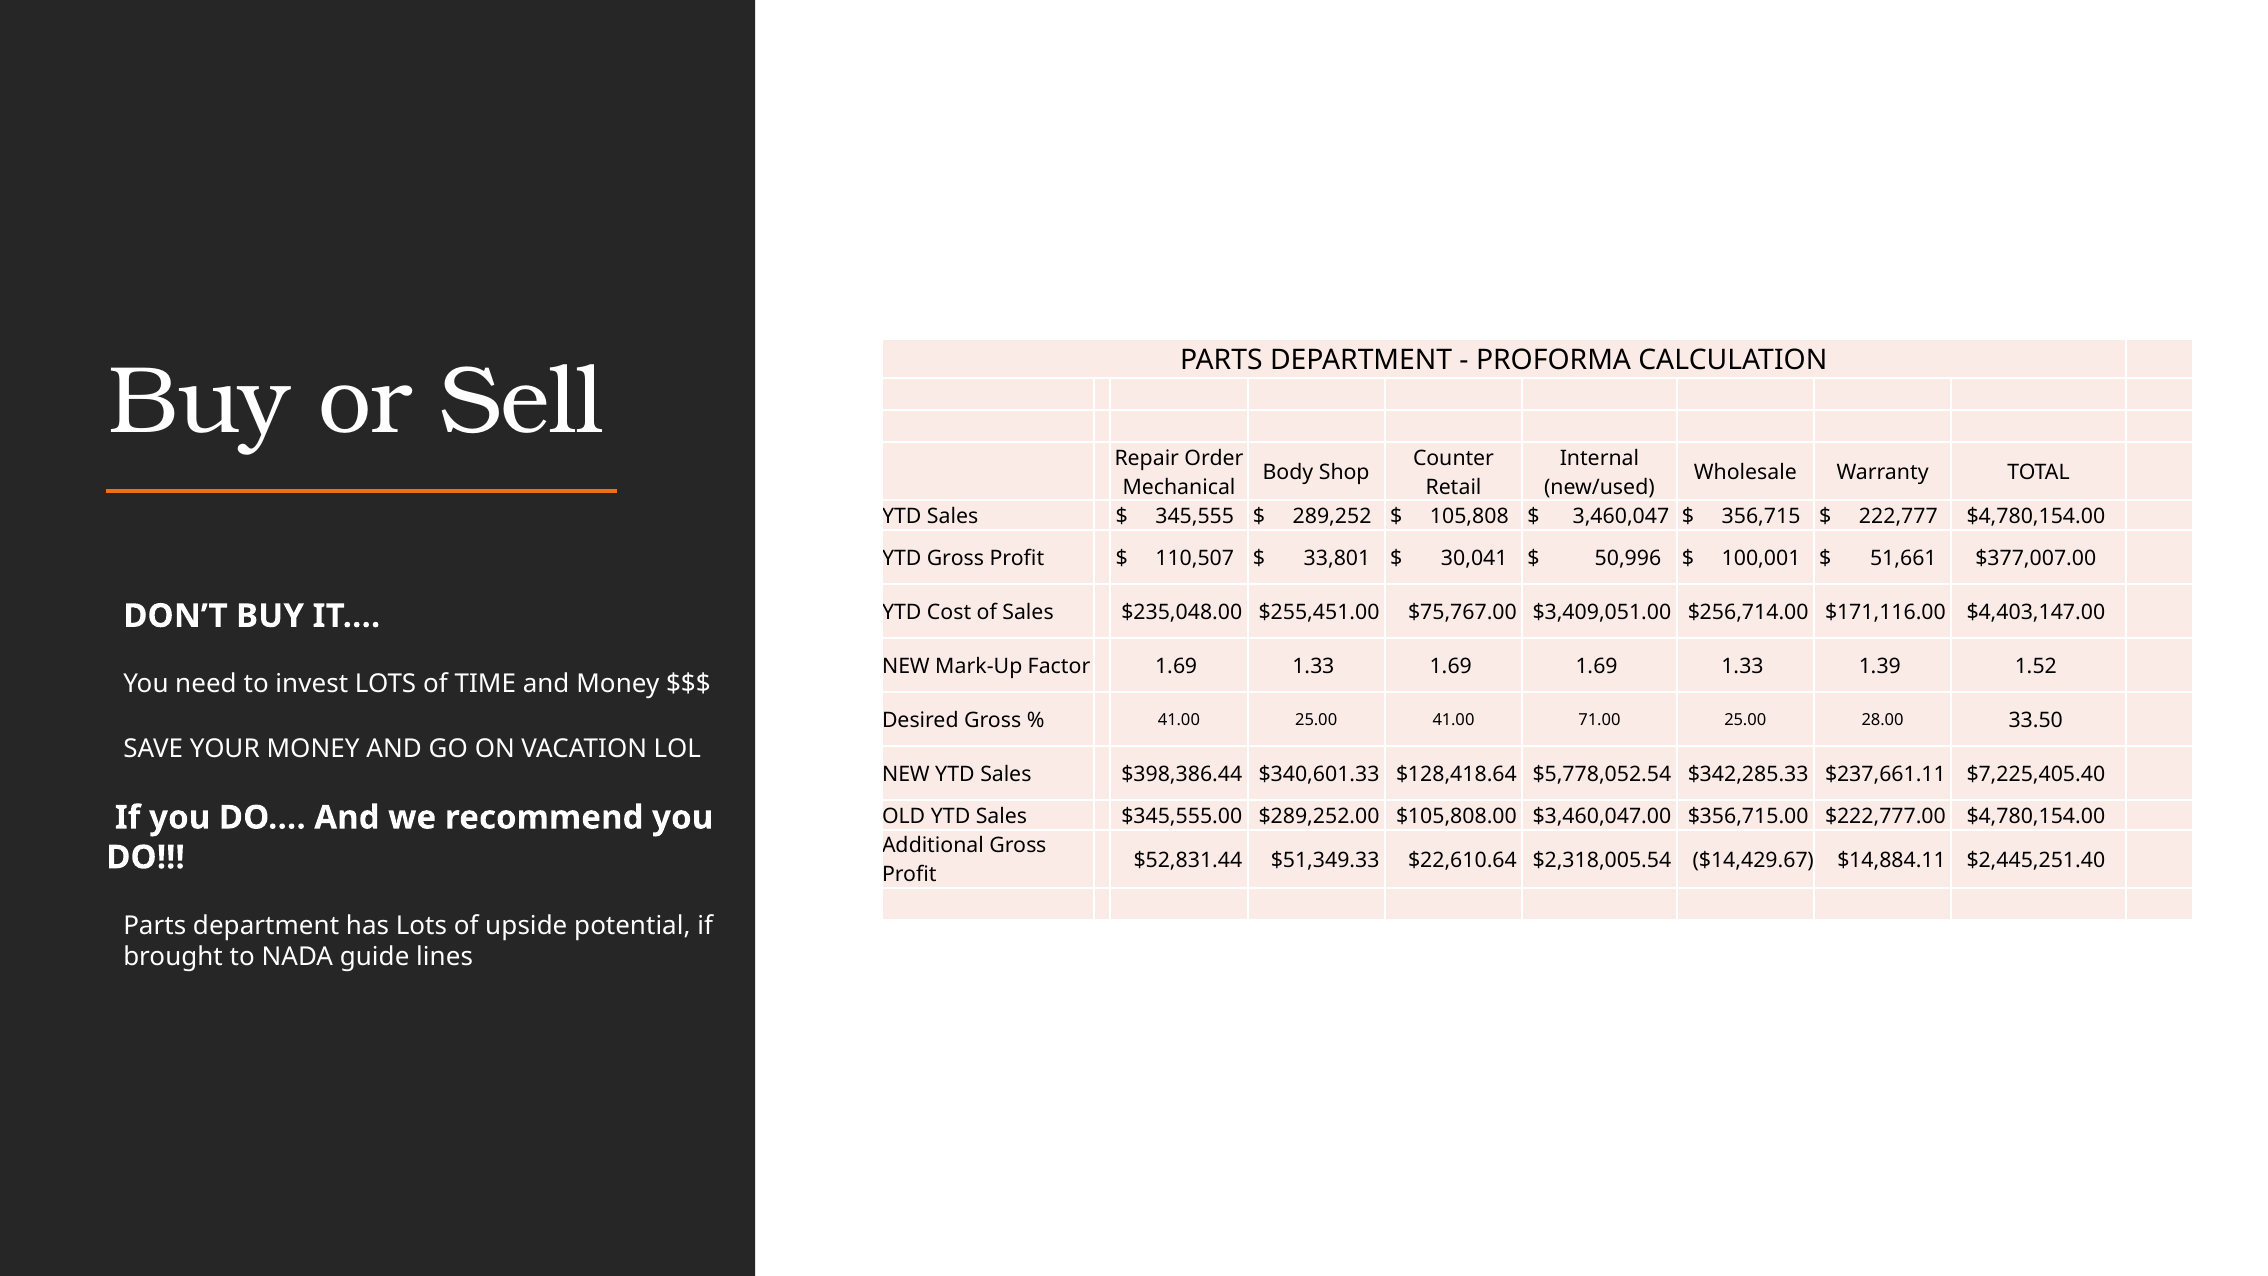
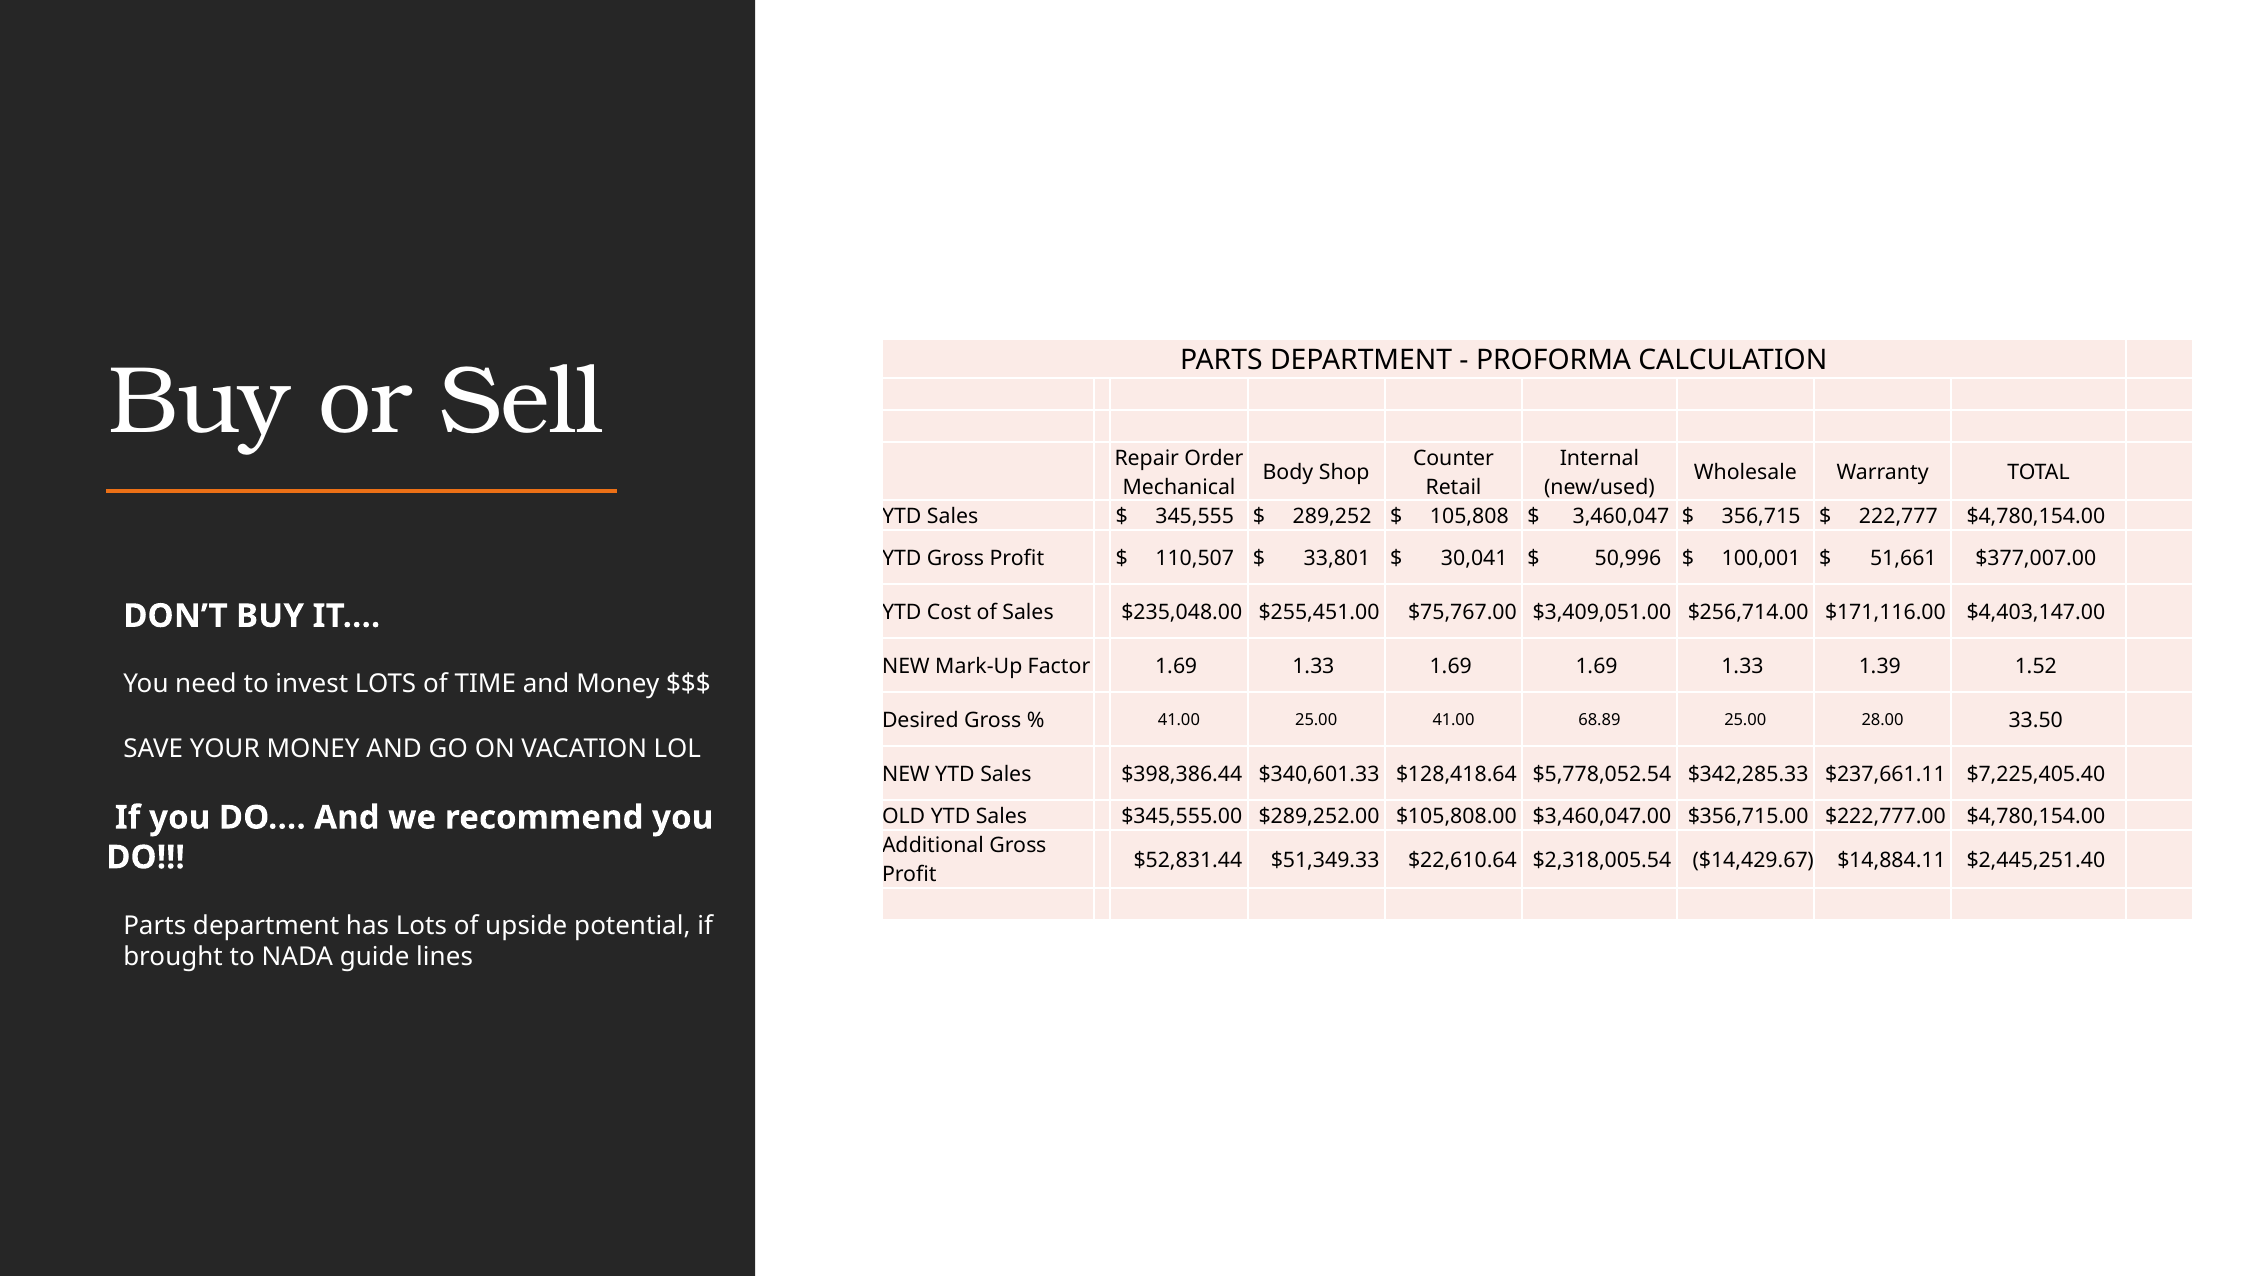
71.00: 71.00 -> 68.89
